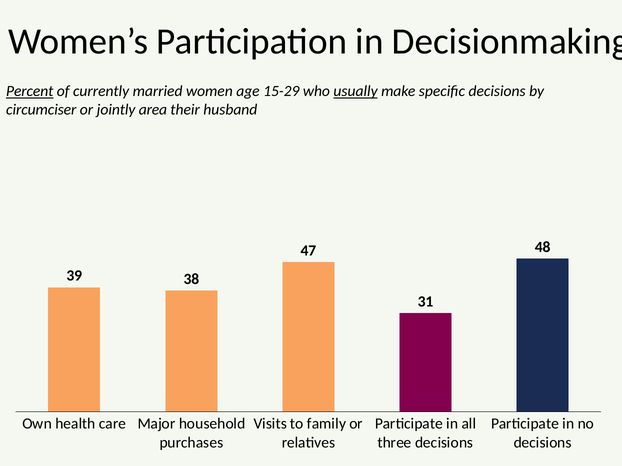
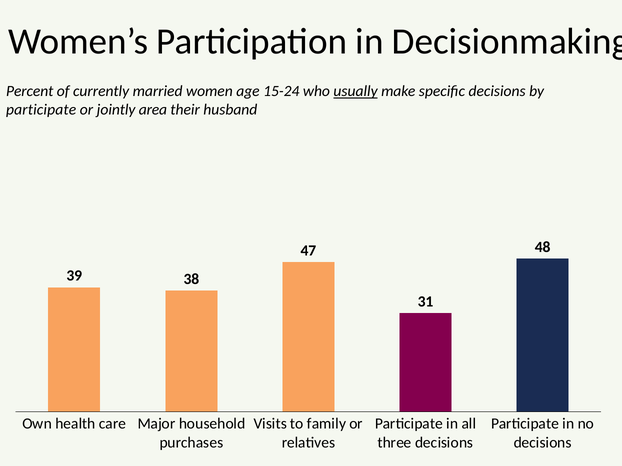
Percent underline: present -> none
15-29: 15-29 -> 15-24
circumciser at (41, 110): circumciser -> participate
